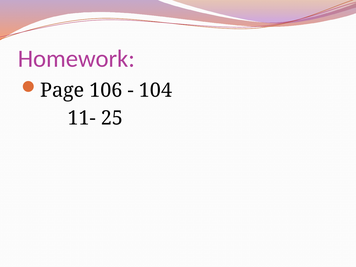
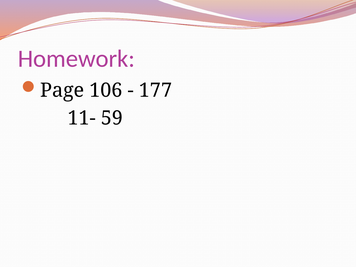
104: 104 -> 177
25: 25 -> 59
